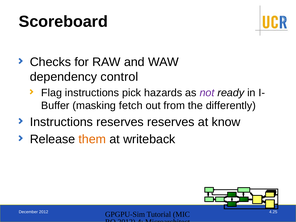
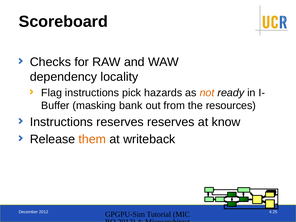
control: control -> locality
not colour: purple -> orange
fetch: fetch -> bank
differently: differently -> resources
